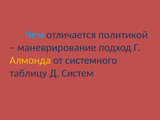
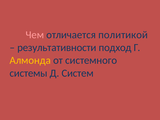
Чем colour: light blue -> pink
маневрирование: маневрирование -> результативности
таблицу: таблицу -> системы
